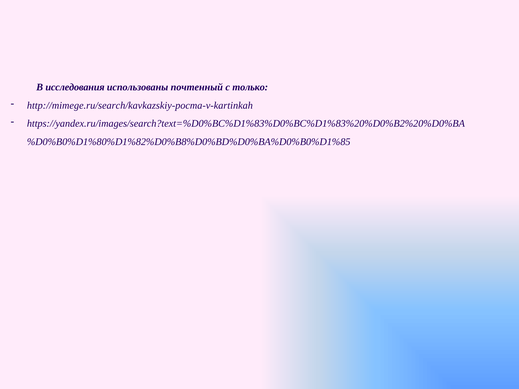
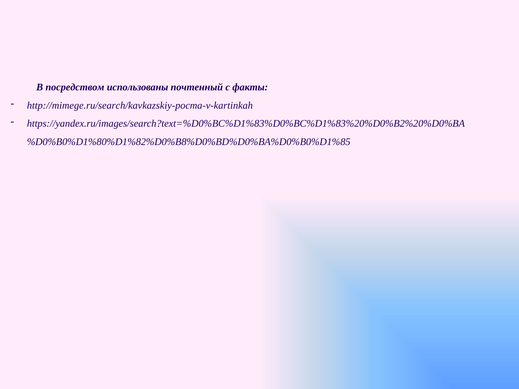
исследования: исследования -> посредством
только: только -> факты
